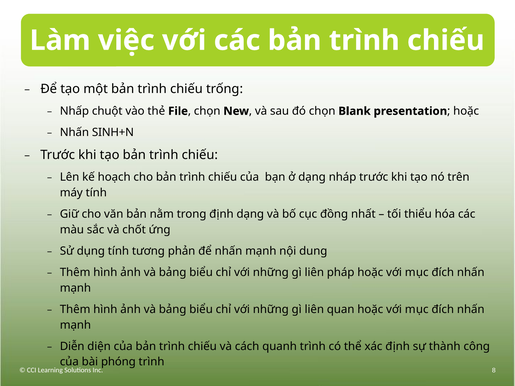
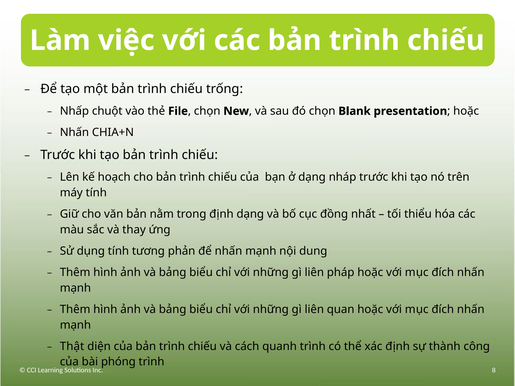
SINH+N: SINH+N -> CHIA+N
chốt: chốt -> thay
Diễn: Diễn -> Thật
